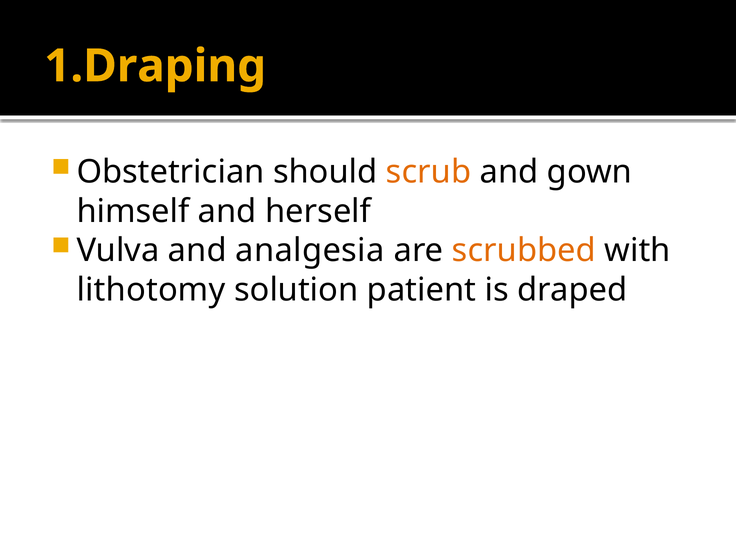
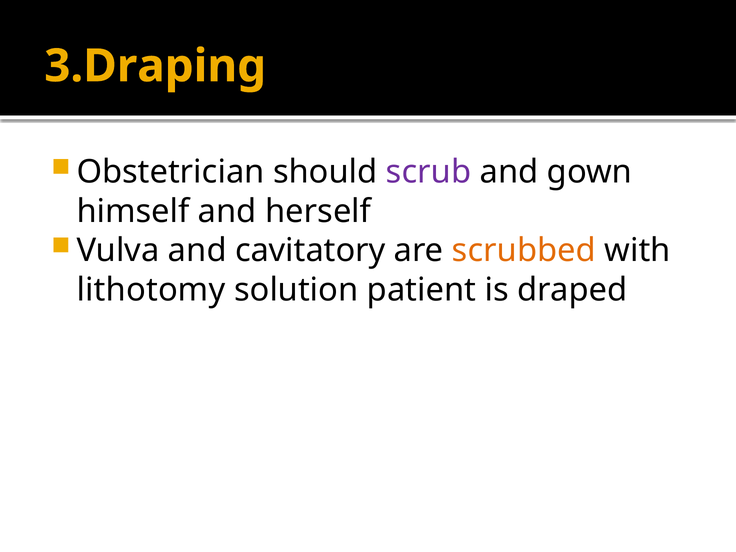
1.Draping: 1.Draping -> 3.Draping
scrub colour: orange -> purple
analgesia: analgesia -> cavitatory
